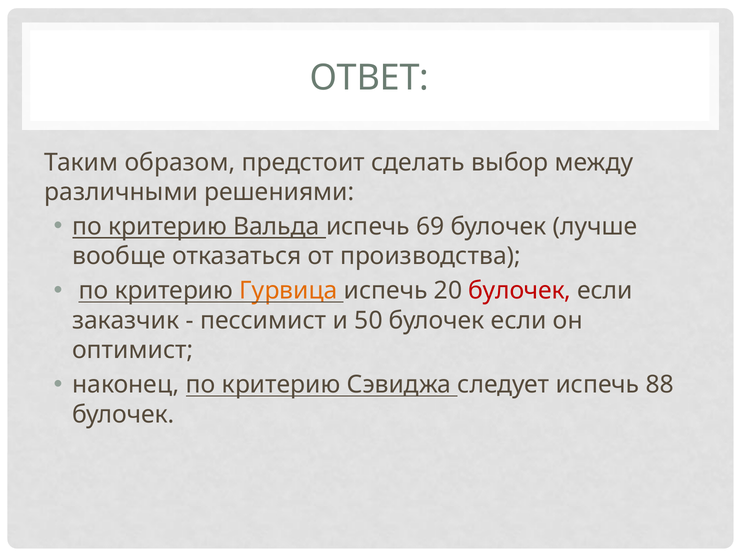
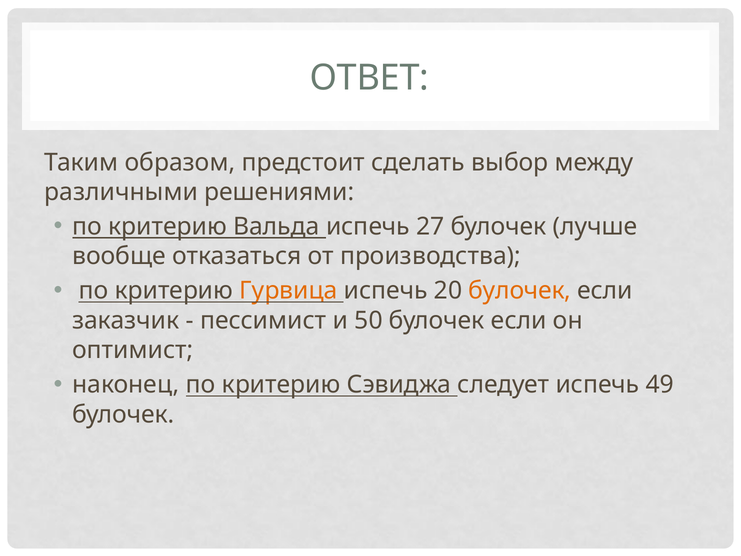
69: 69 -> 27
булочек at (520, 291) colour: red -> orange
88: 88 -> 49
